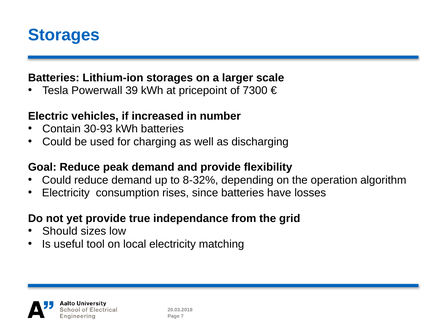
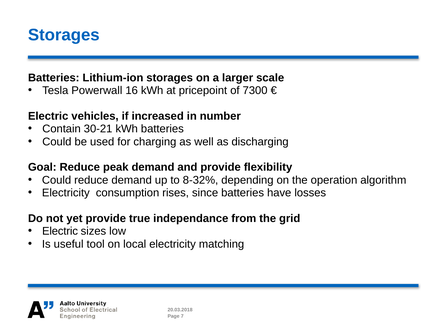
39: 39 -> 16
30-93: 30-93 -> 30-21
Should at (60, 231): Should -> Electric
